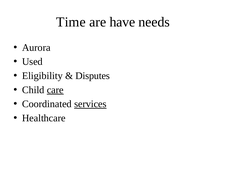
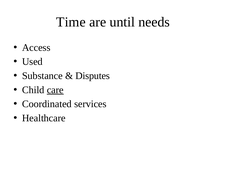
have: have -> until
Aurora: Aurora -> Access
Eligibility: Eligibility -> Substance
services underline: present -> none
